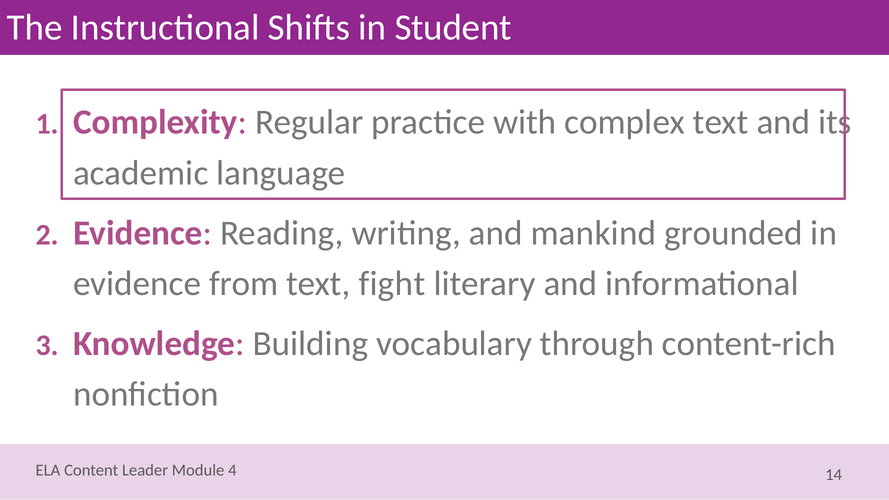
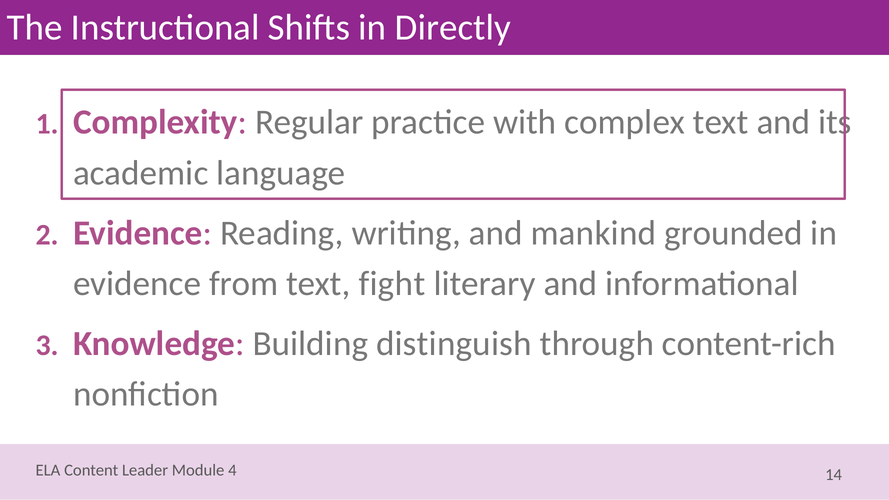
Student: Student -> Directly
vocabulary: vocabulary -> distinguish
